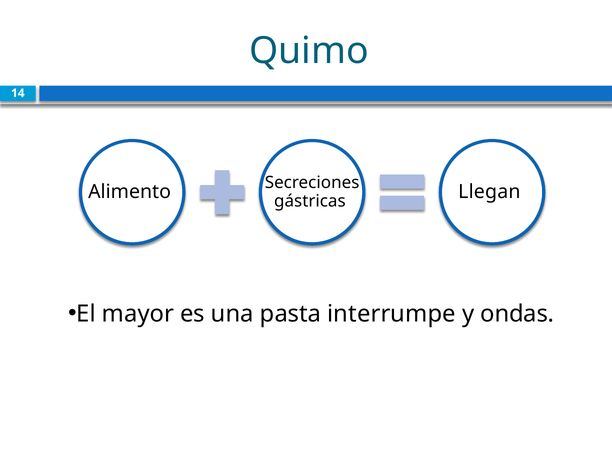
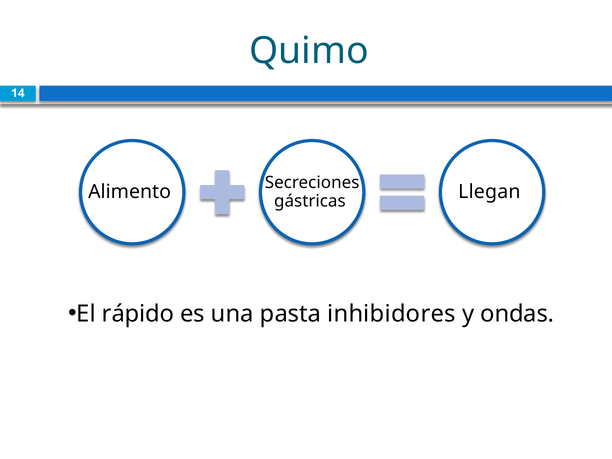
mayor: mayor -> rápido
interrumpe: interrumpe -> inhibidores
